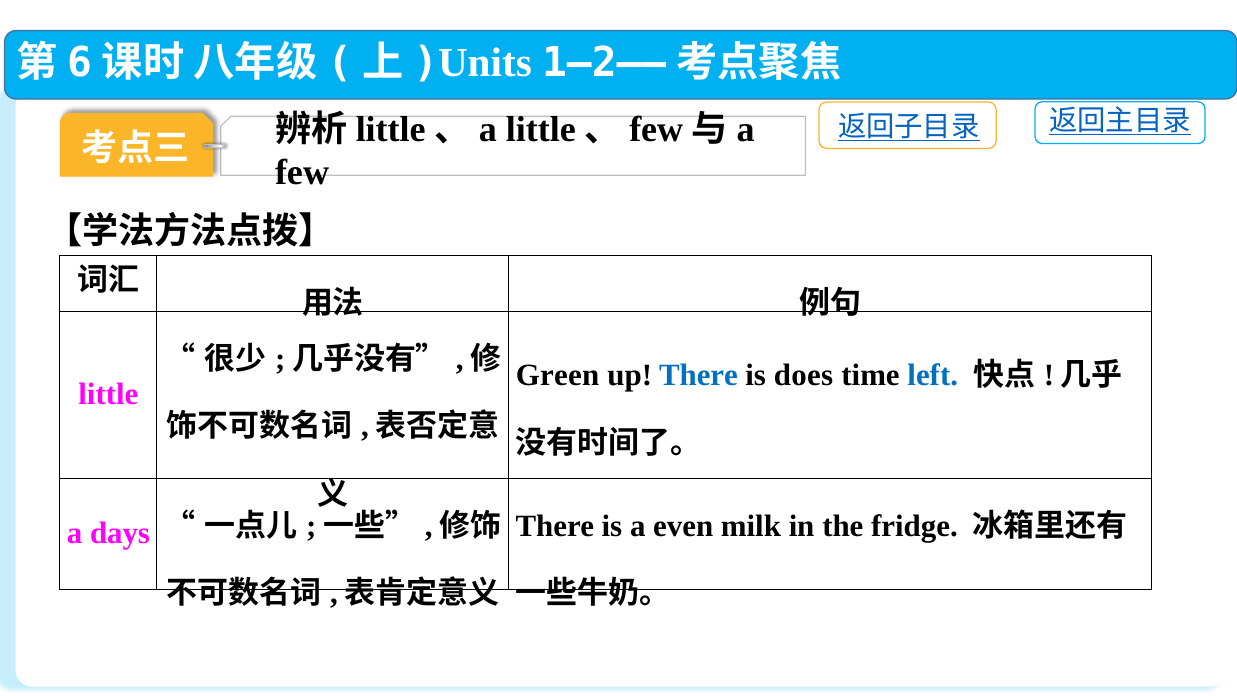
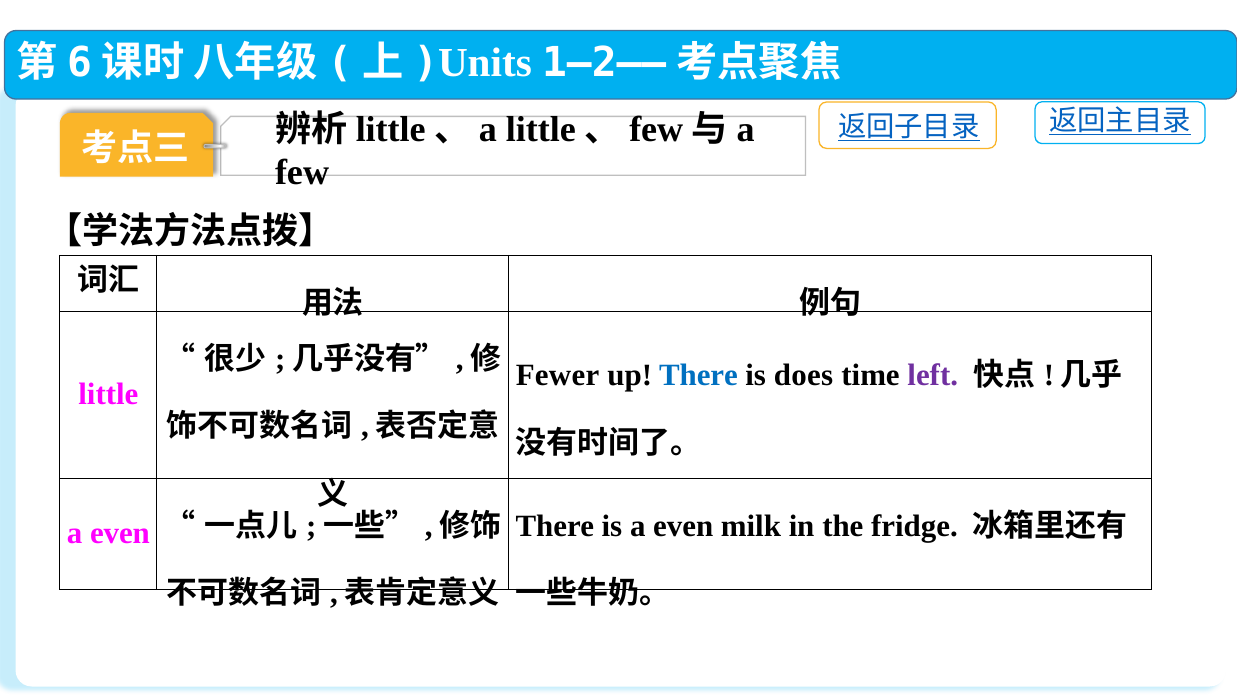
Green: Green -> Fewer
left colour: blue -> purple
days at (120, 533): days -> even
